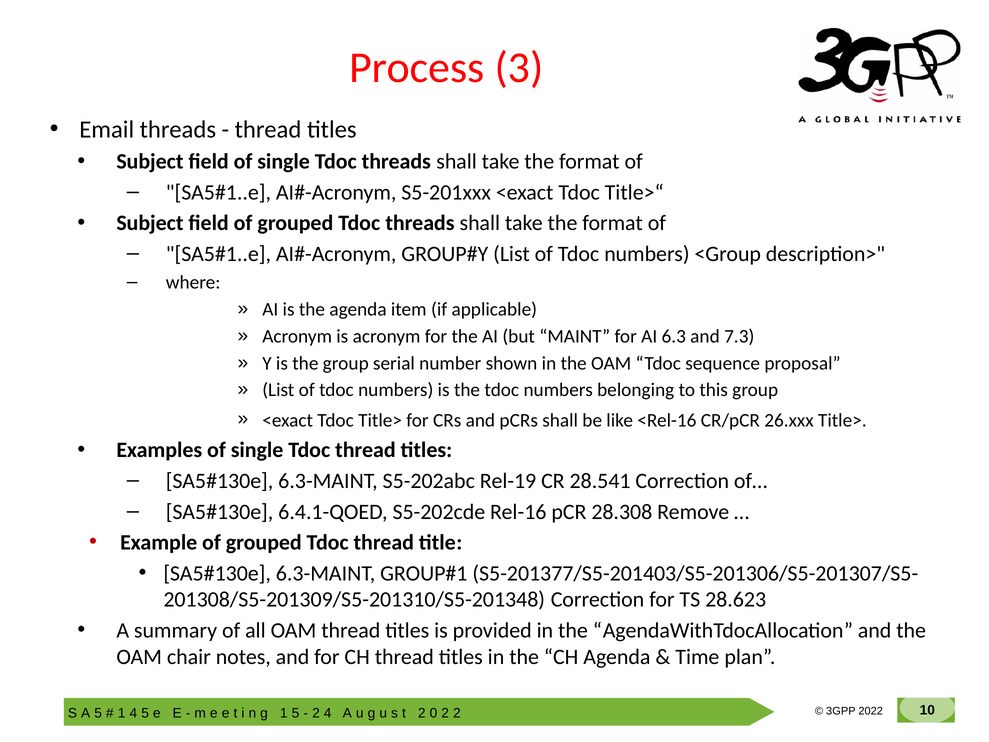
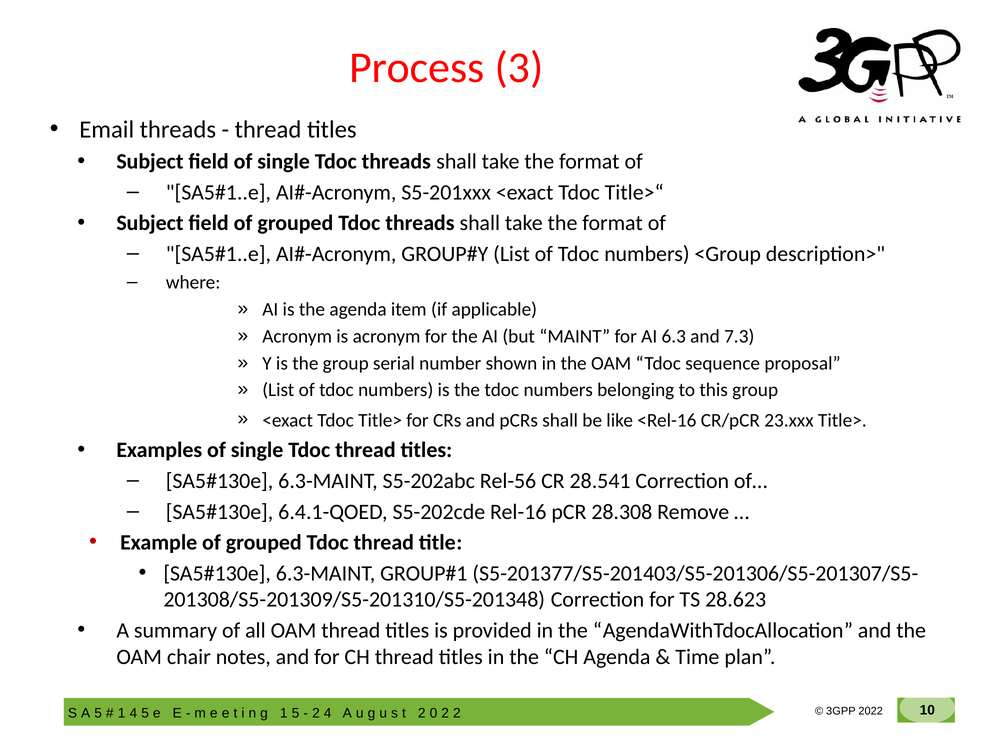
26.xxx: 26.xxx -> 23.xxx
Rel-19: Rel-19 -> Rel-56
